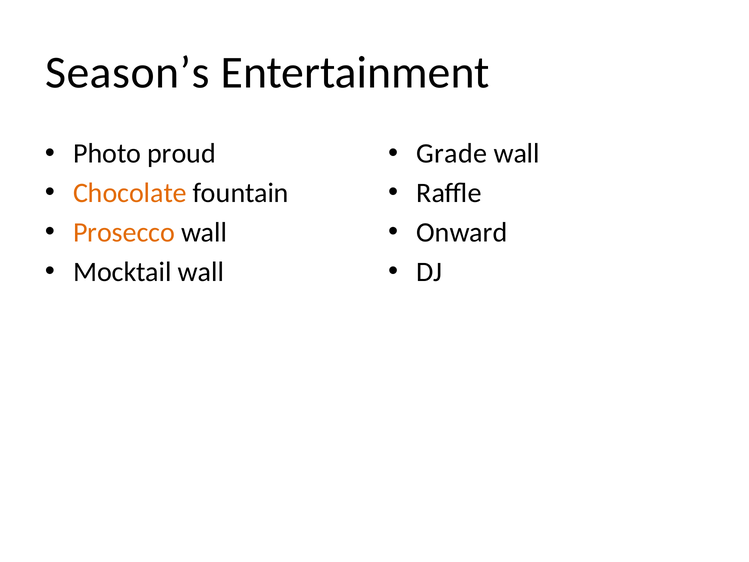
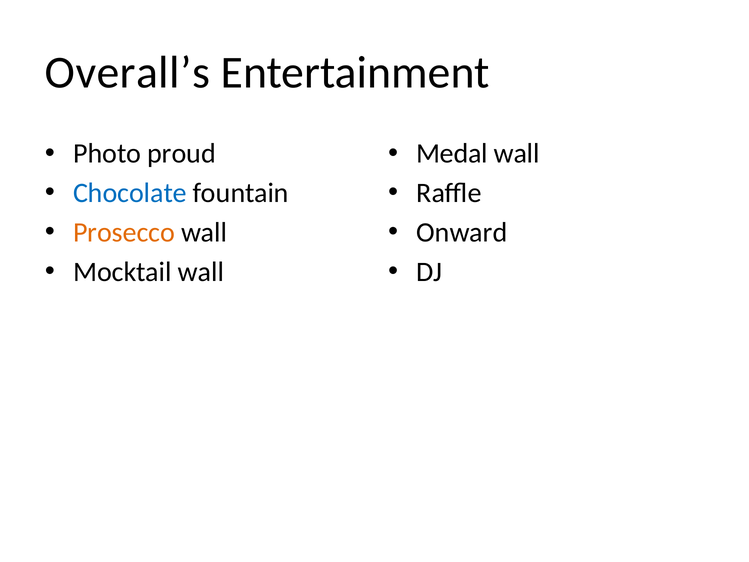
Season’s: Season’s -> Overall’s
Grade: Grade -> Medal
Chocolate colour: orange -> blue
